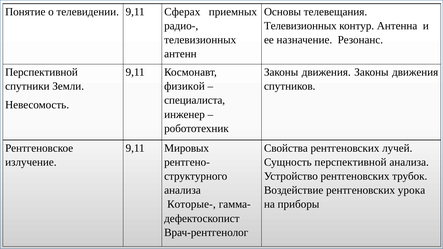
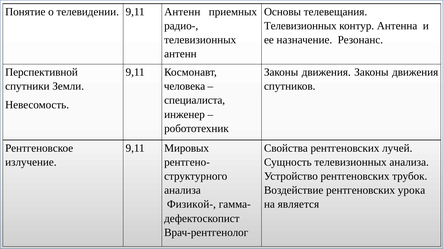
9,11 Сферах: Сферах -> Антенн
физикой: физикой -> человека
Сущность перспективной: перспективной -> телевизионных
Которые-: Которые- -> Физикой-
приборы: приборы -> является
